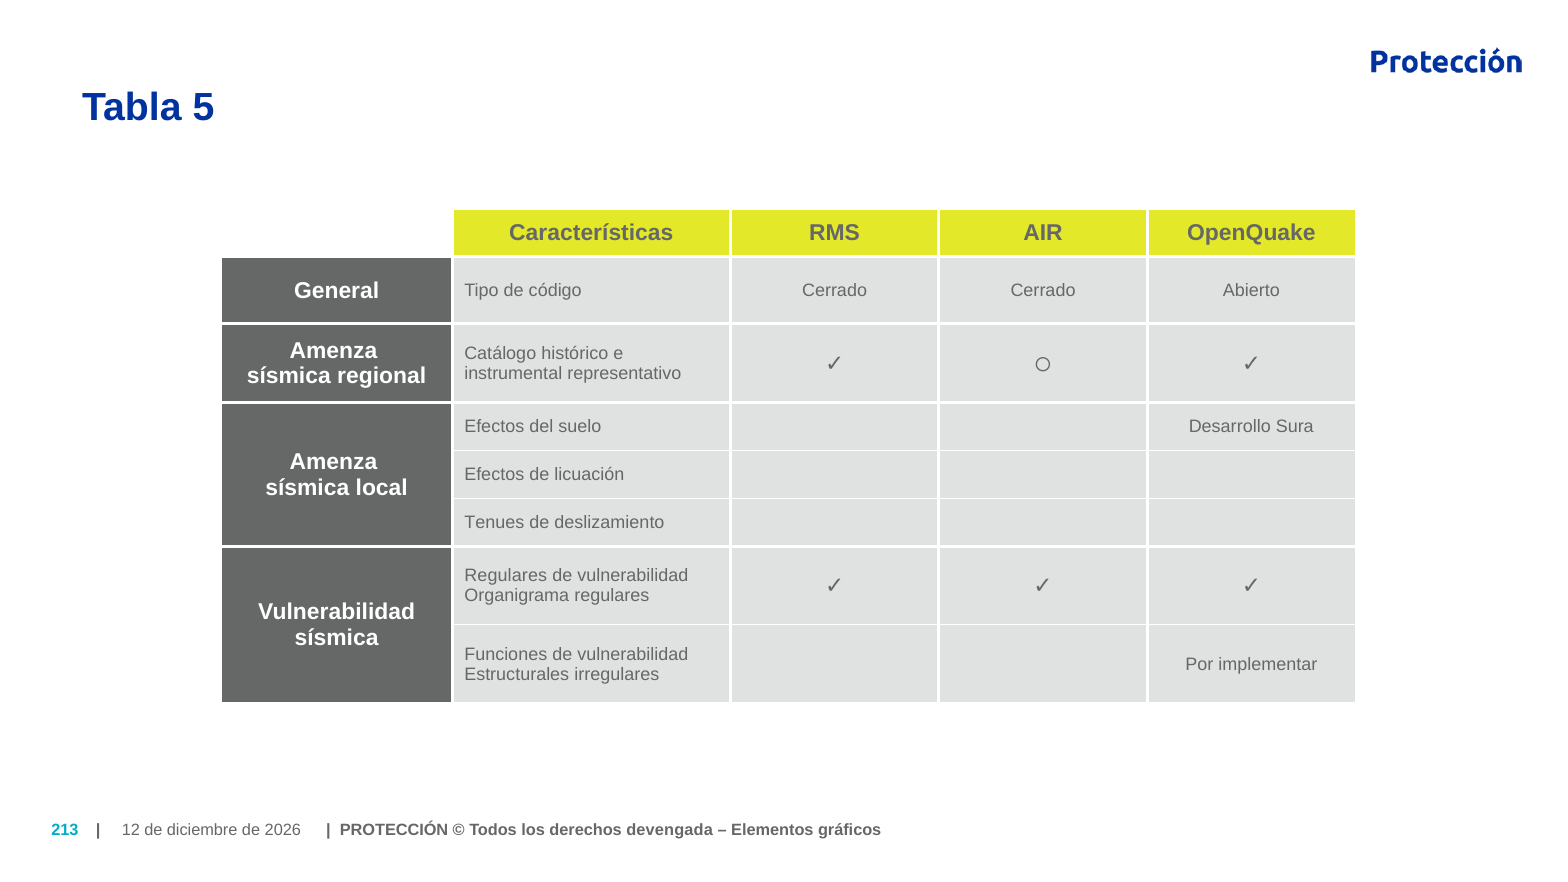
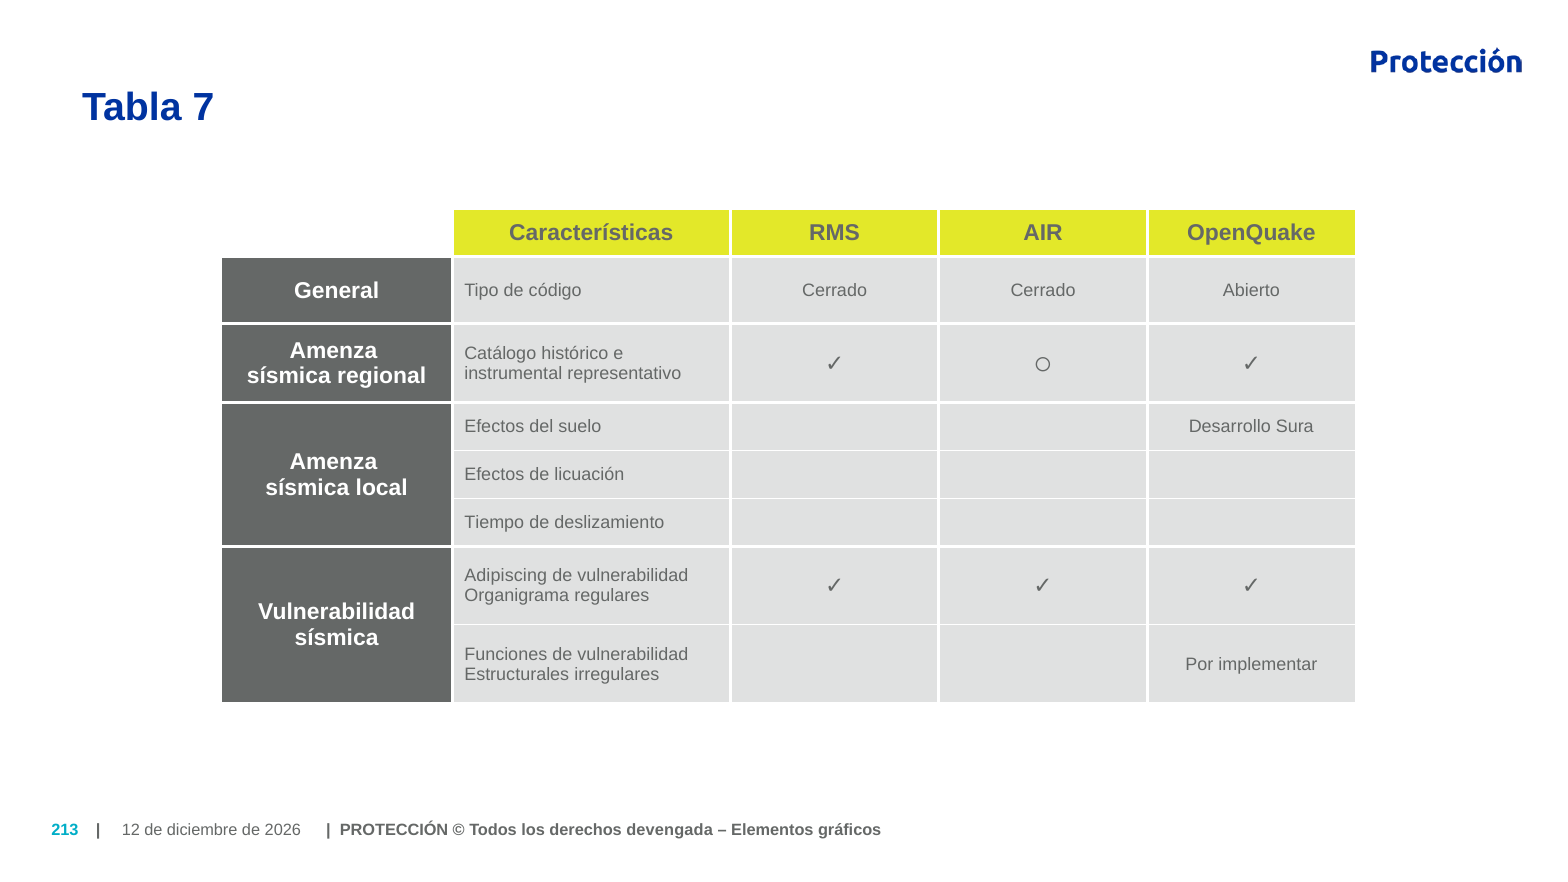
5: 5 -> 7
Tenues: Tenues -> Tiempo
Regulares at (506, 576): Regulares -> Adipiscing
